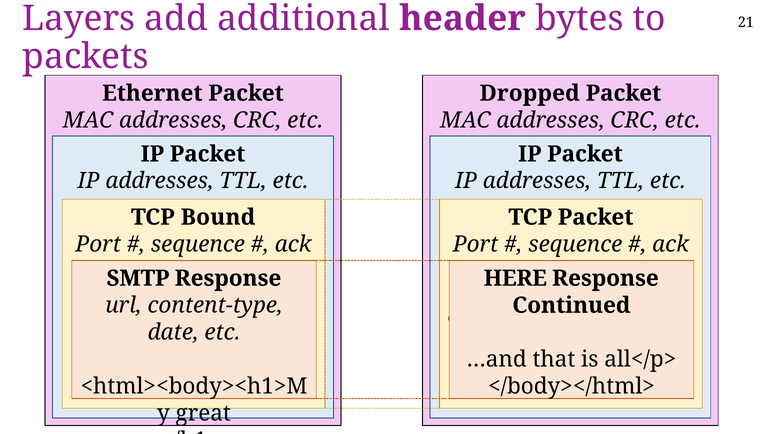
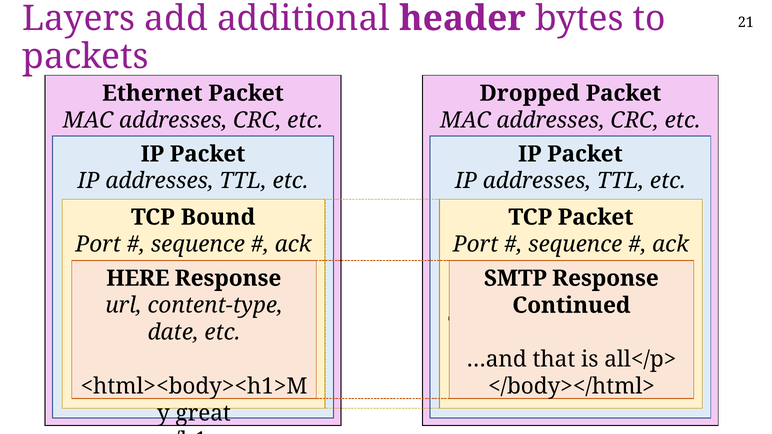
SMTP: SMTP -> HERE
HERE: HERE -> SMTP
